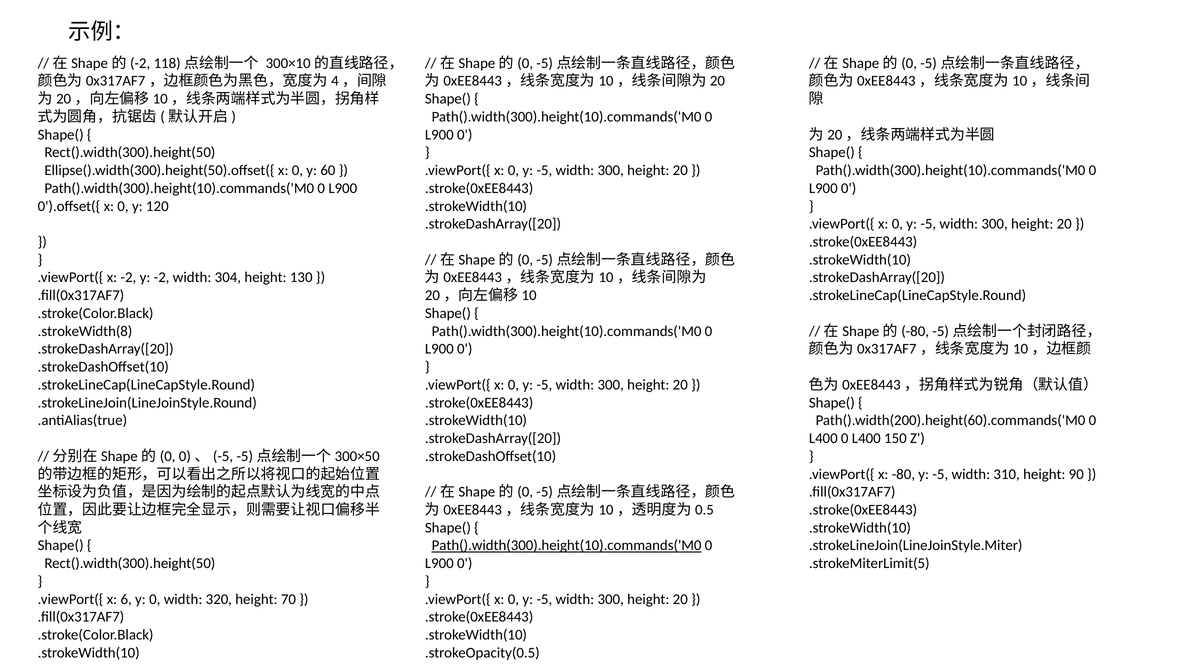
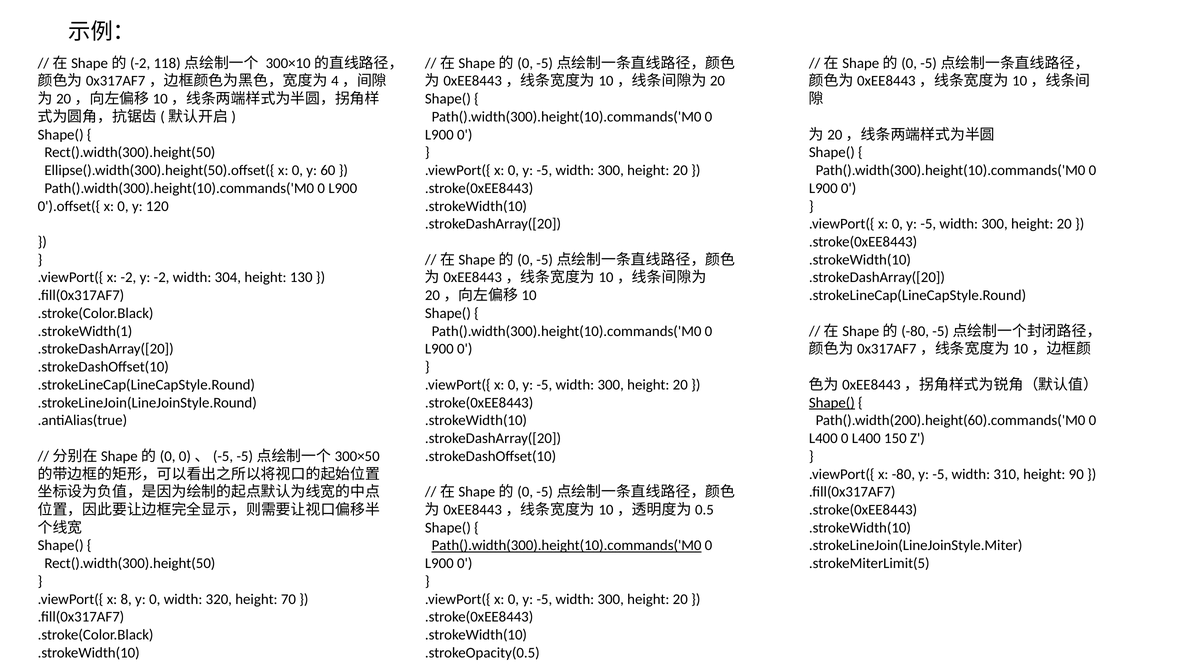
.strokeWidth(8: .strokeWidth(8 -> .strokeWidth(1
Shape( at (832, 403) underline: none -> present
6: 6 -> 8
